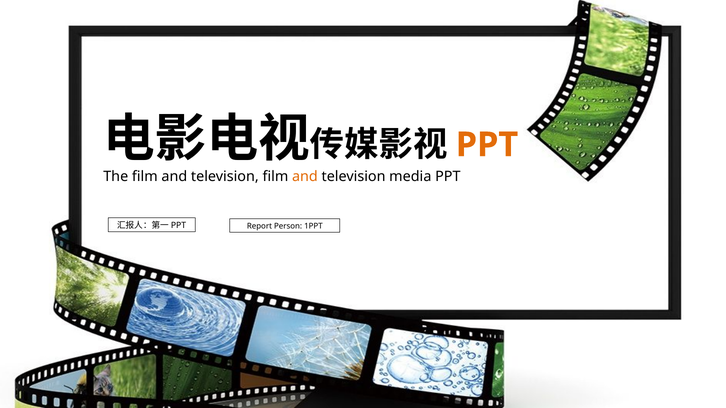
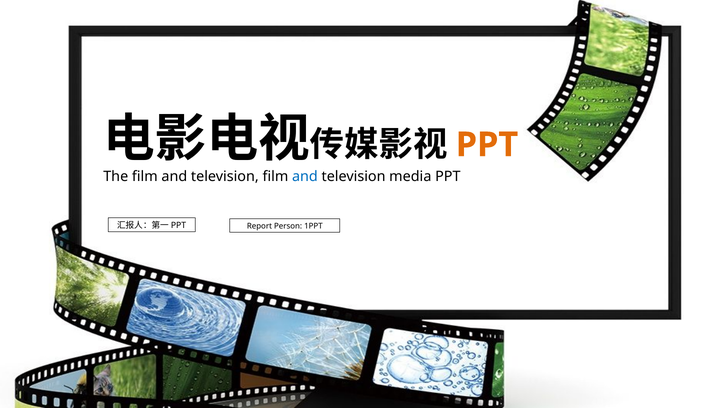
and at (305, 176) colour: orange -> blue
